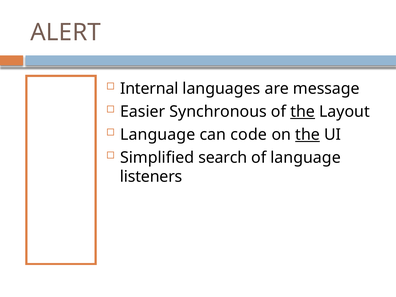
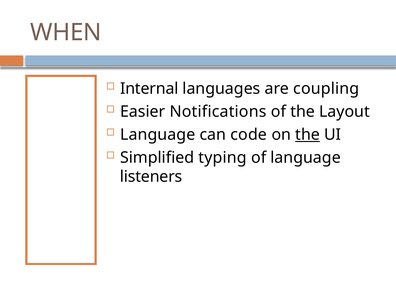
ALERT: ALERT -> WHEN
message: message -> coupling
Synchronous: Synchronous -> Notifications
the at (303, 112) underline: present -> none
search: search -> typing
